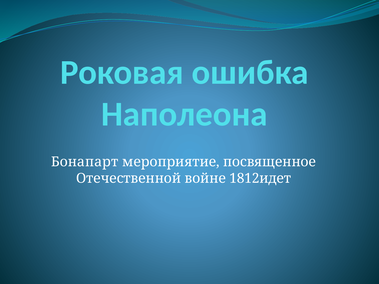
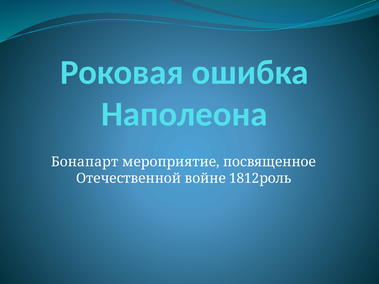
1812идет: 1812идет -> 1812роль
